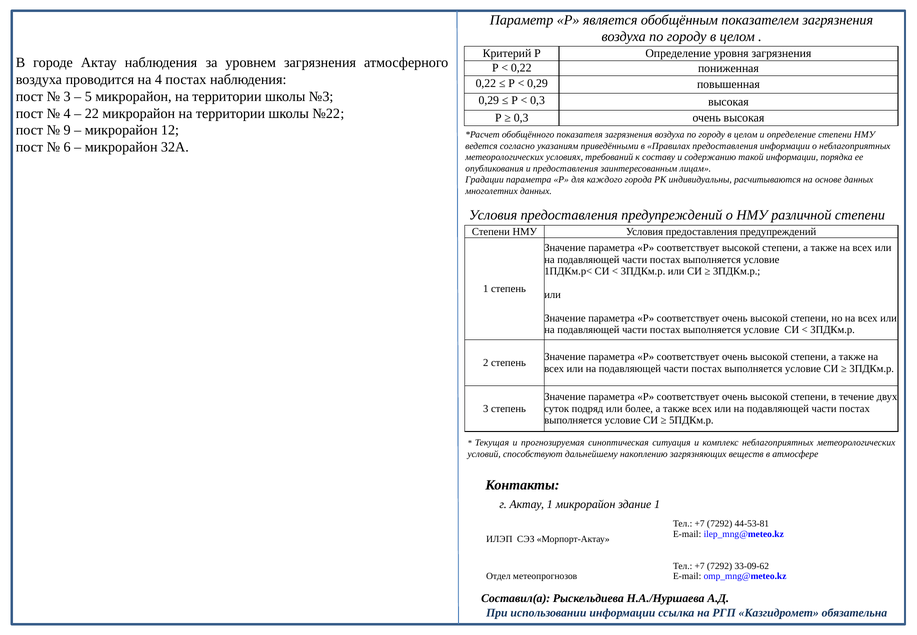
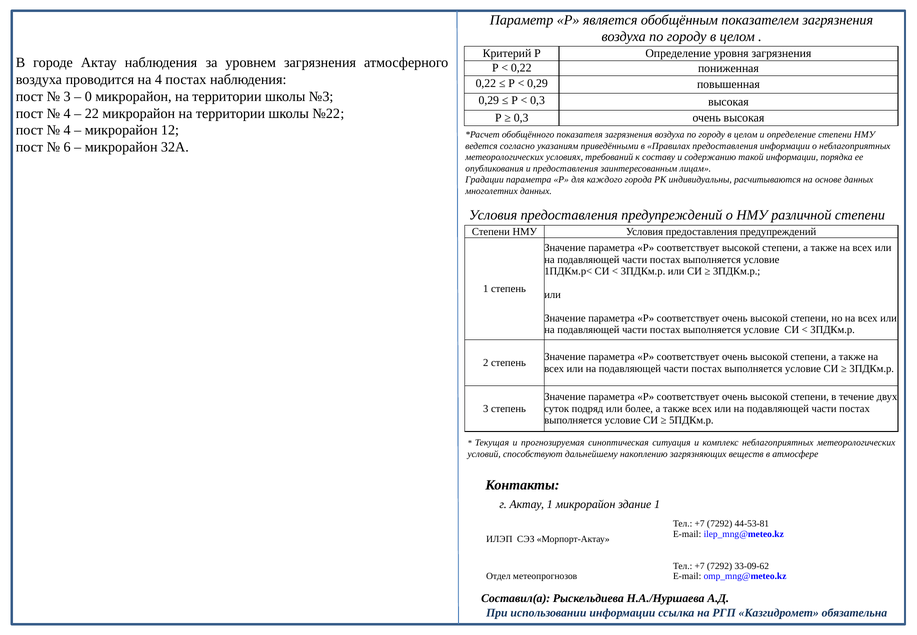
5: 5 -> 0
9 at (67, 130): 9 -> 4
